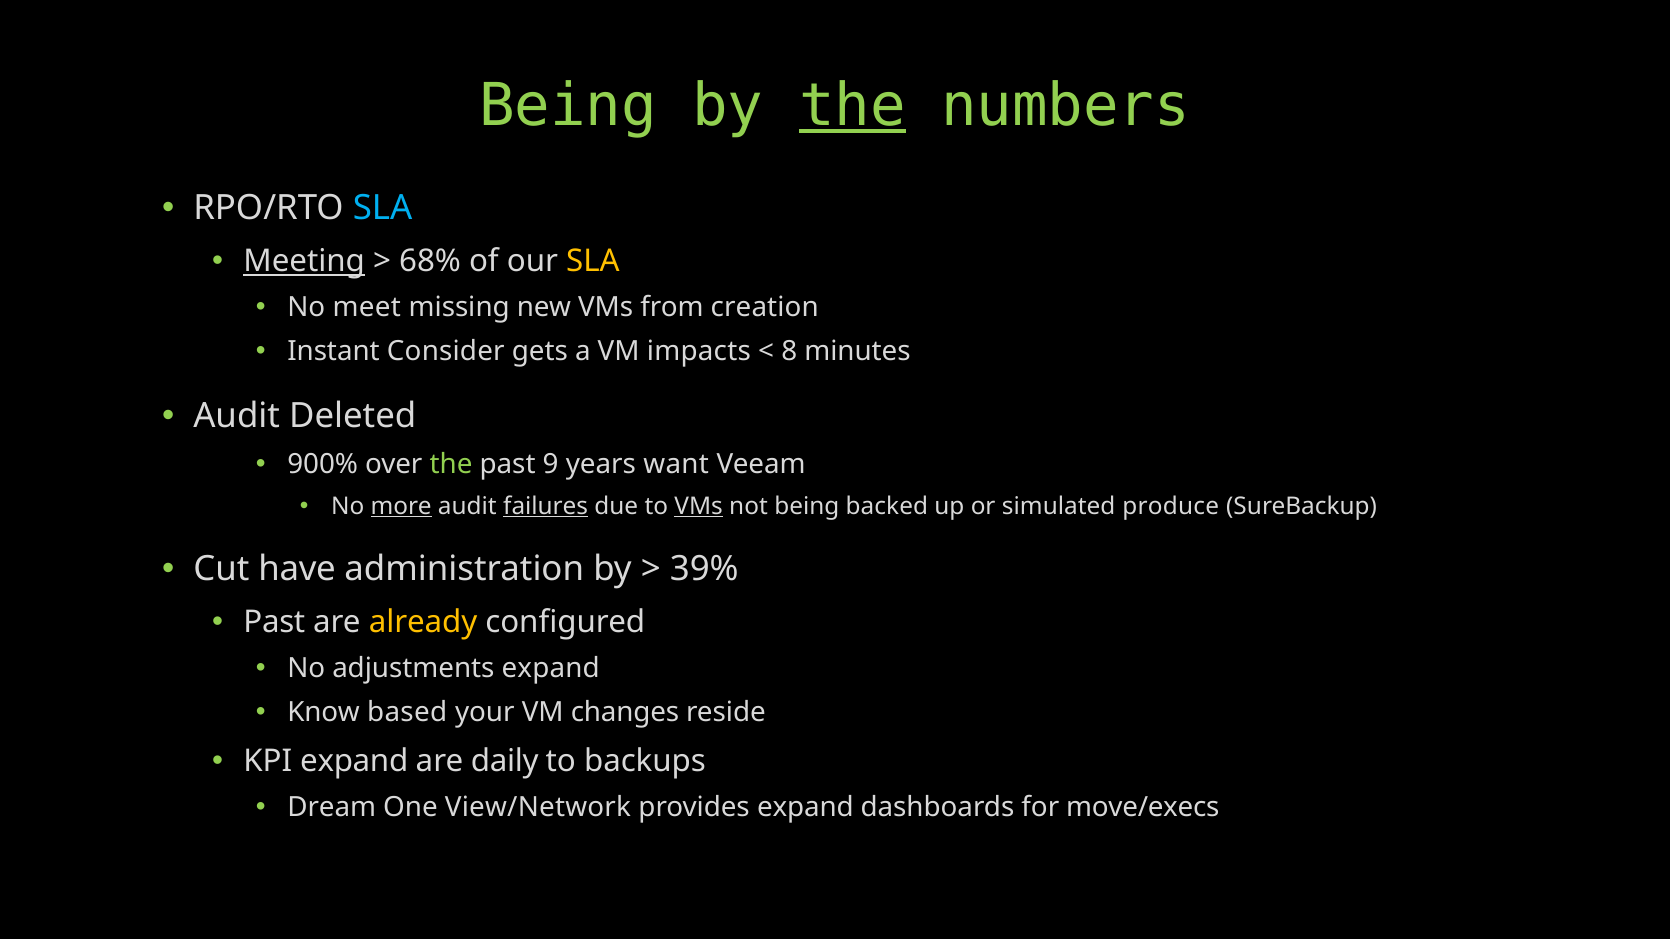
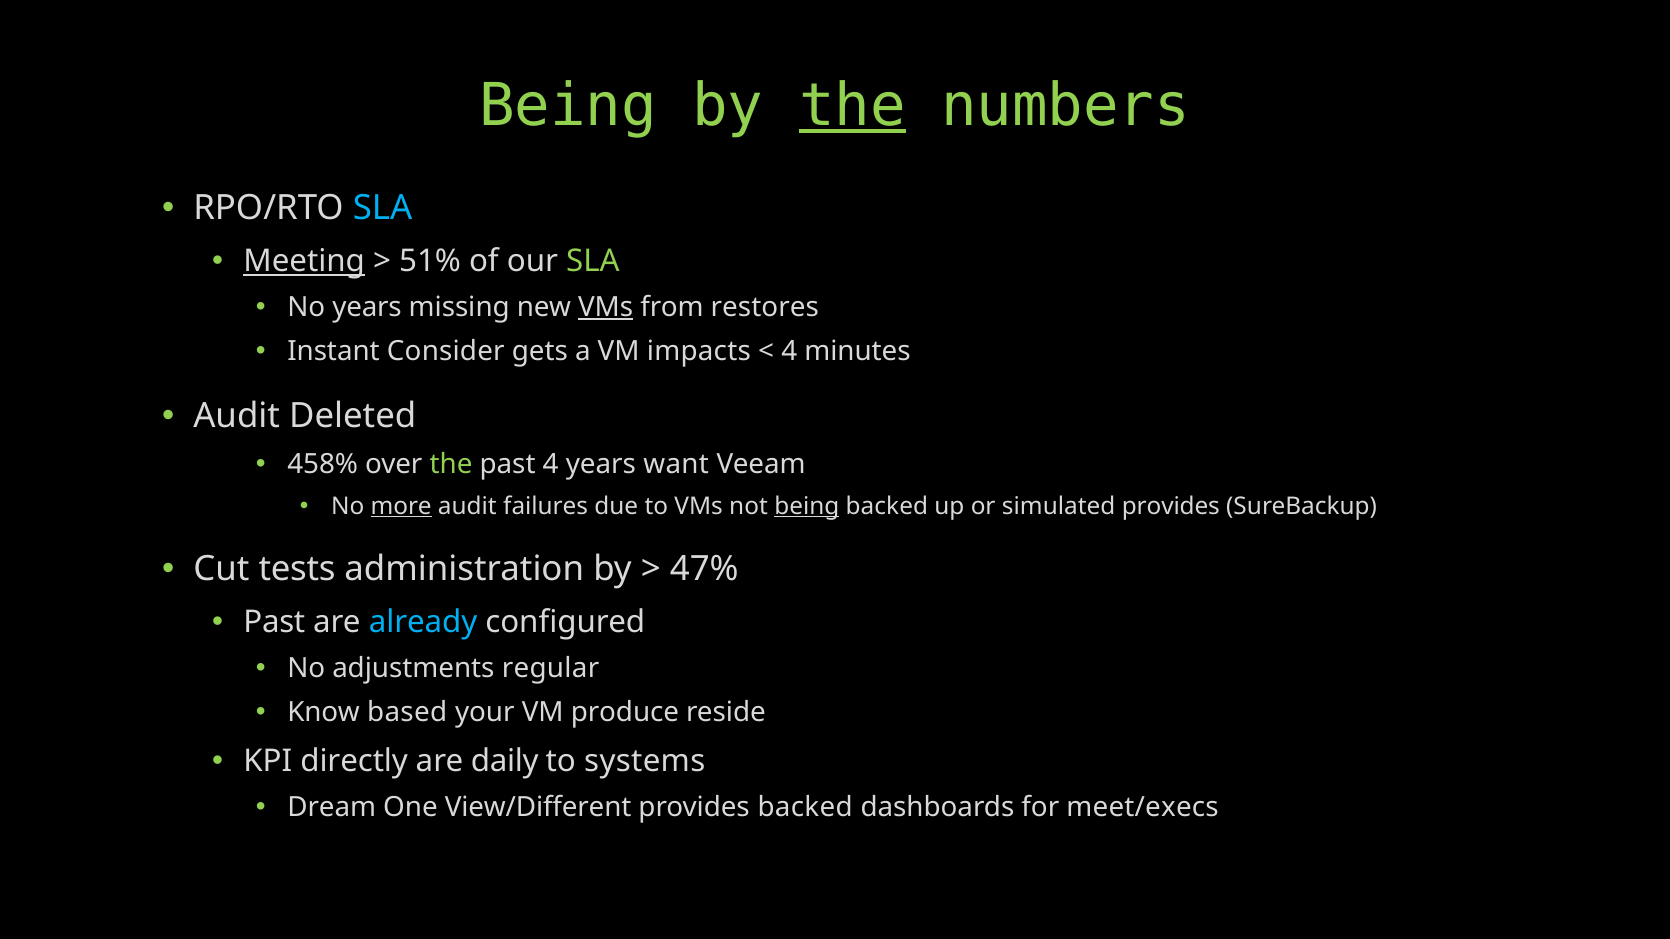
68%: 68% -> 51%
SLA at (593, 262) colour: yellow -> light green
No meet: meet -> years
VMs at (606, 307) underline: none -> present
creation: creation -> restores
8 at (789, 351): 8 -> 4
900%: 900% -> 458%
past 9: 9 -> 4
failures underline: present -> none
VMs at (699, 506) underline: present -> none
being at (807, 506) underline: none -> present
simulated produce: produce -> provides
have: have -> tests
39%: 39% -> 47%
already colour: yellow -> light blue
adjustments expand: expand -> regular
changes: changes -> produce
KPI expand: expand -> directly
backups: backups -> systems
View/Network: View/Network -> View/Different
provides expand: expand -> backed
move/execs: move/execs -> meet/execs
